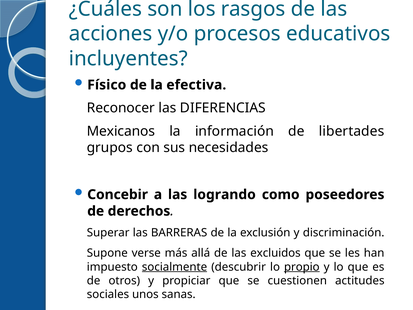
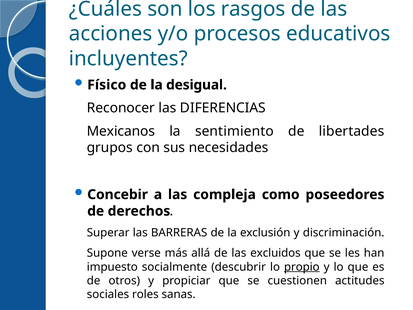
efectiva: efectiva -> desigual
información: información -> sentimiento
logrando: logrando -> compleja
socialmente underline: present -> none
unos: unos -> roles
